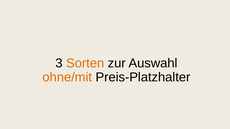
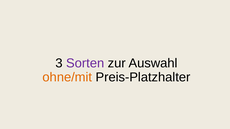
Sorten colour: orange -> purple
